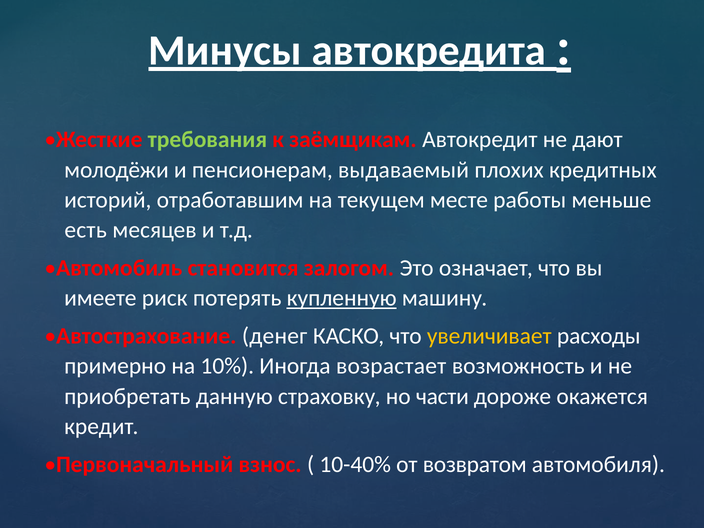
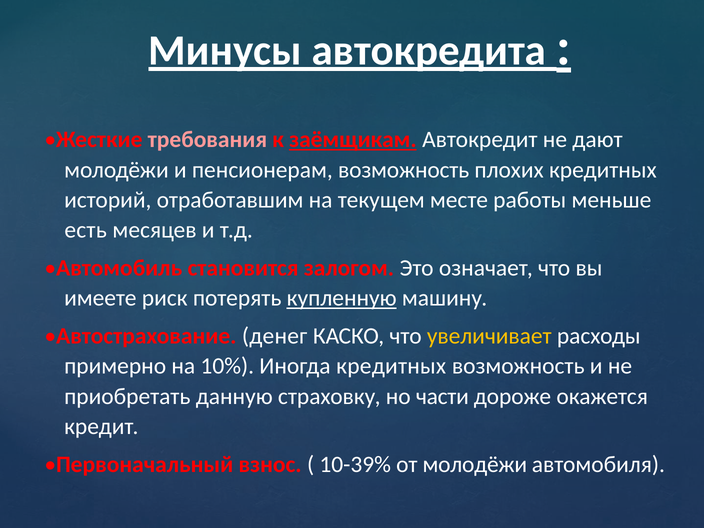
требования colour: light green -> pink
заёмщикам underline: none -> present
пенсионерам выдаваемый: выдаваемый -> возможность
Иногда возрастает: возрастает -> кредитных
10-40%: 10-40% -> 10-39%
от возвратом: возвратом -> молодёжи
